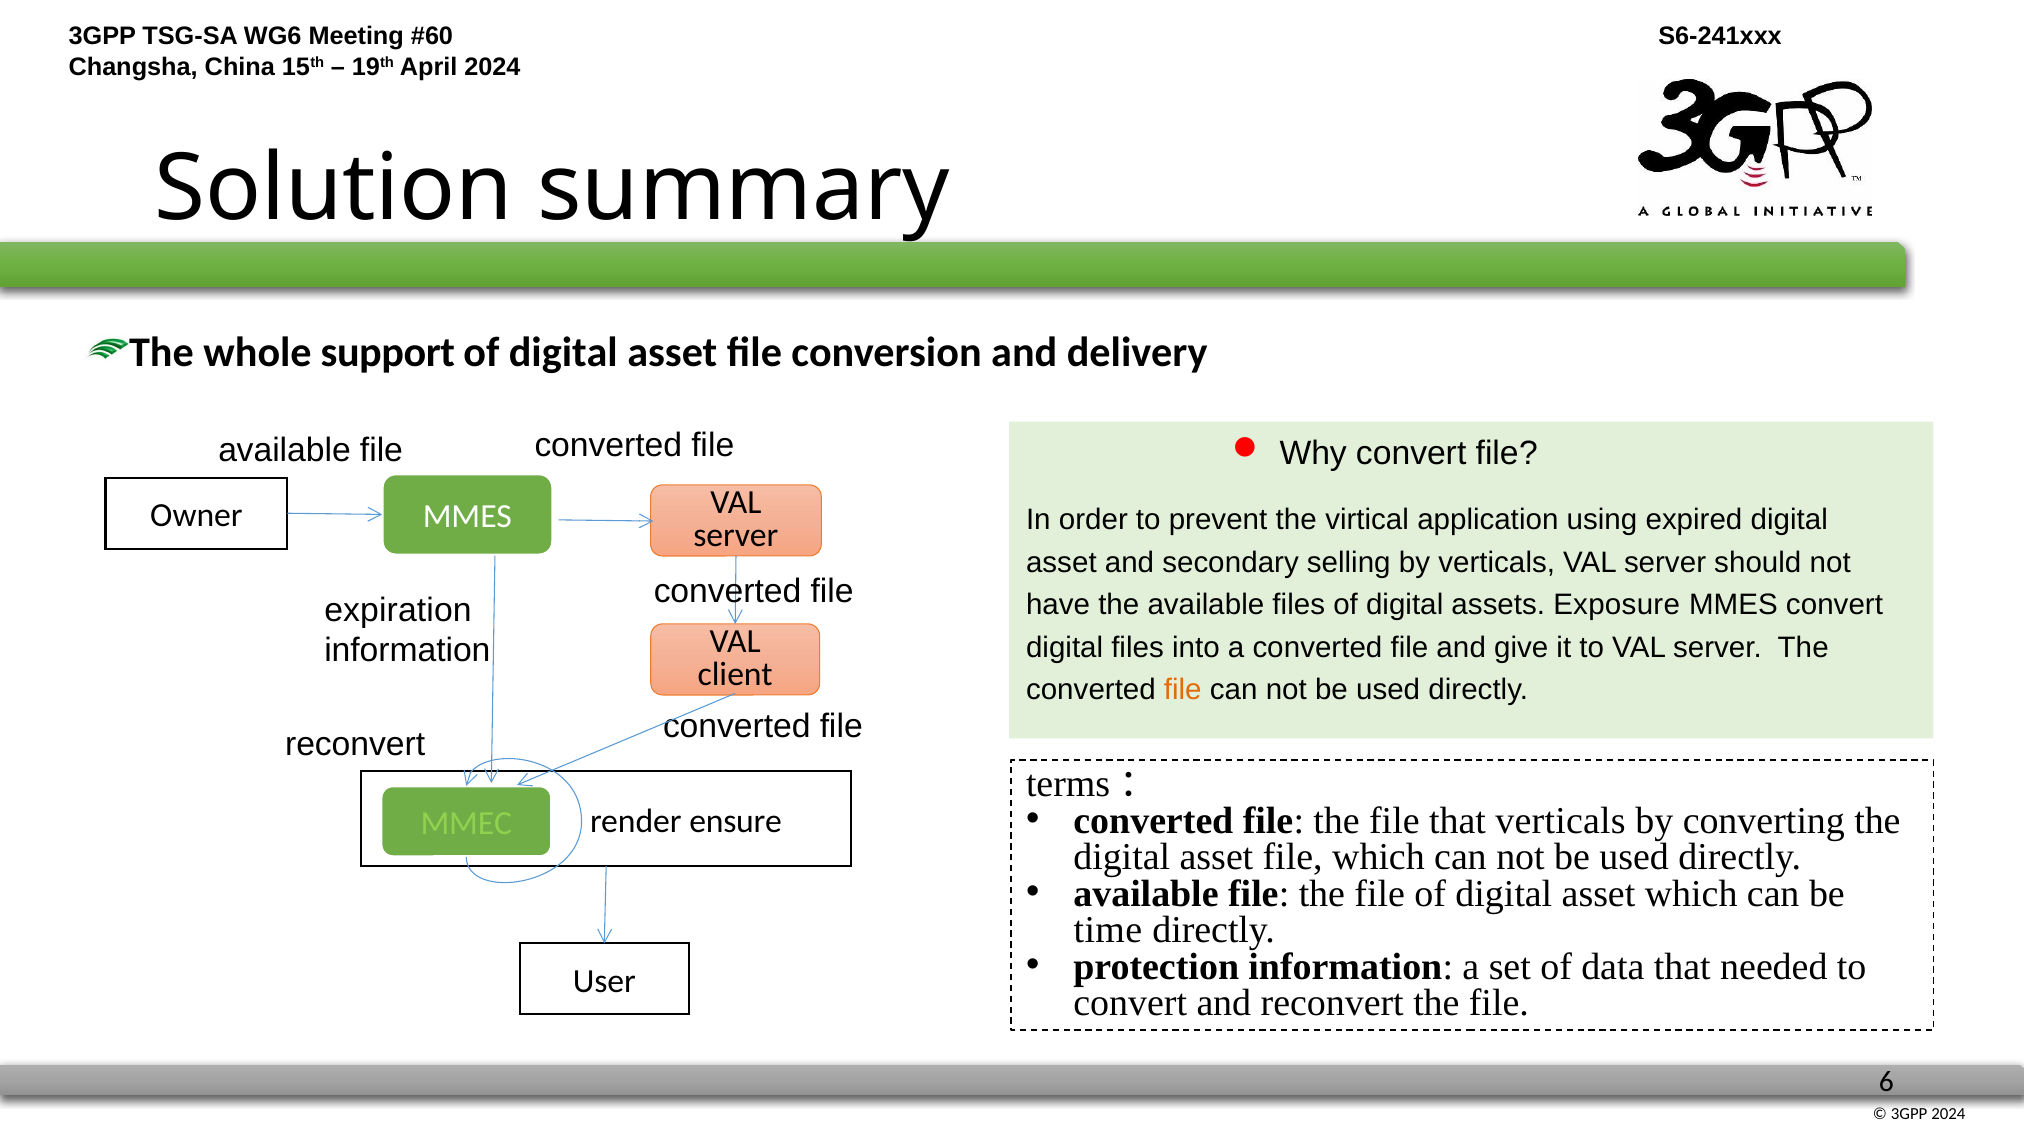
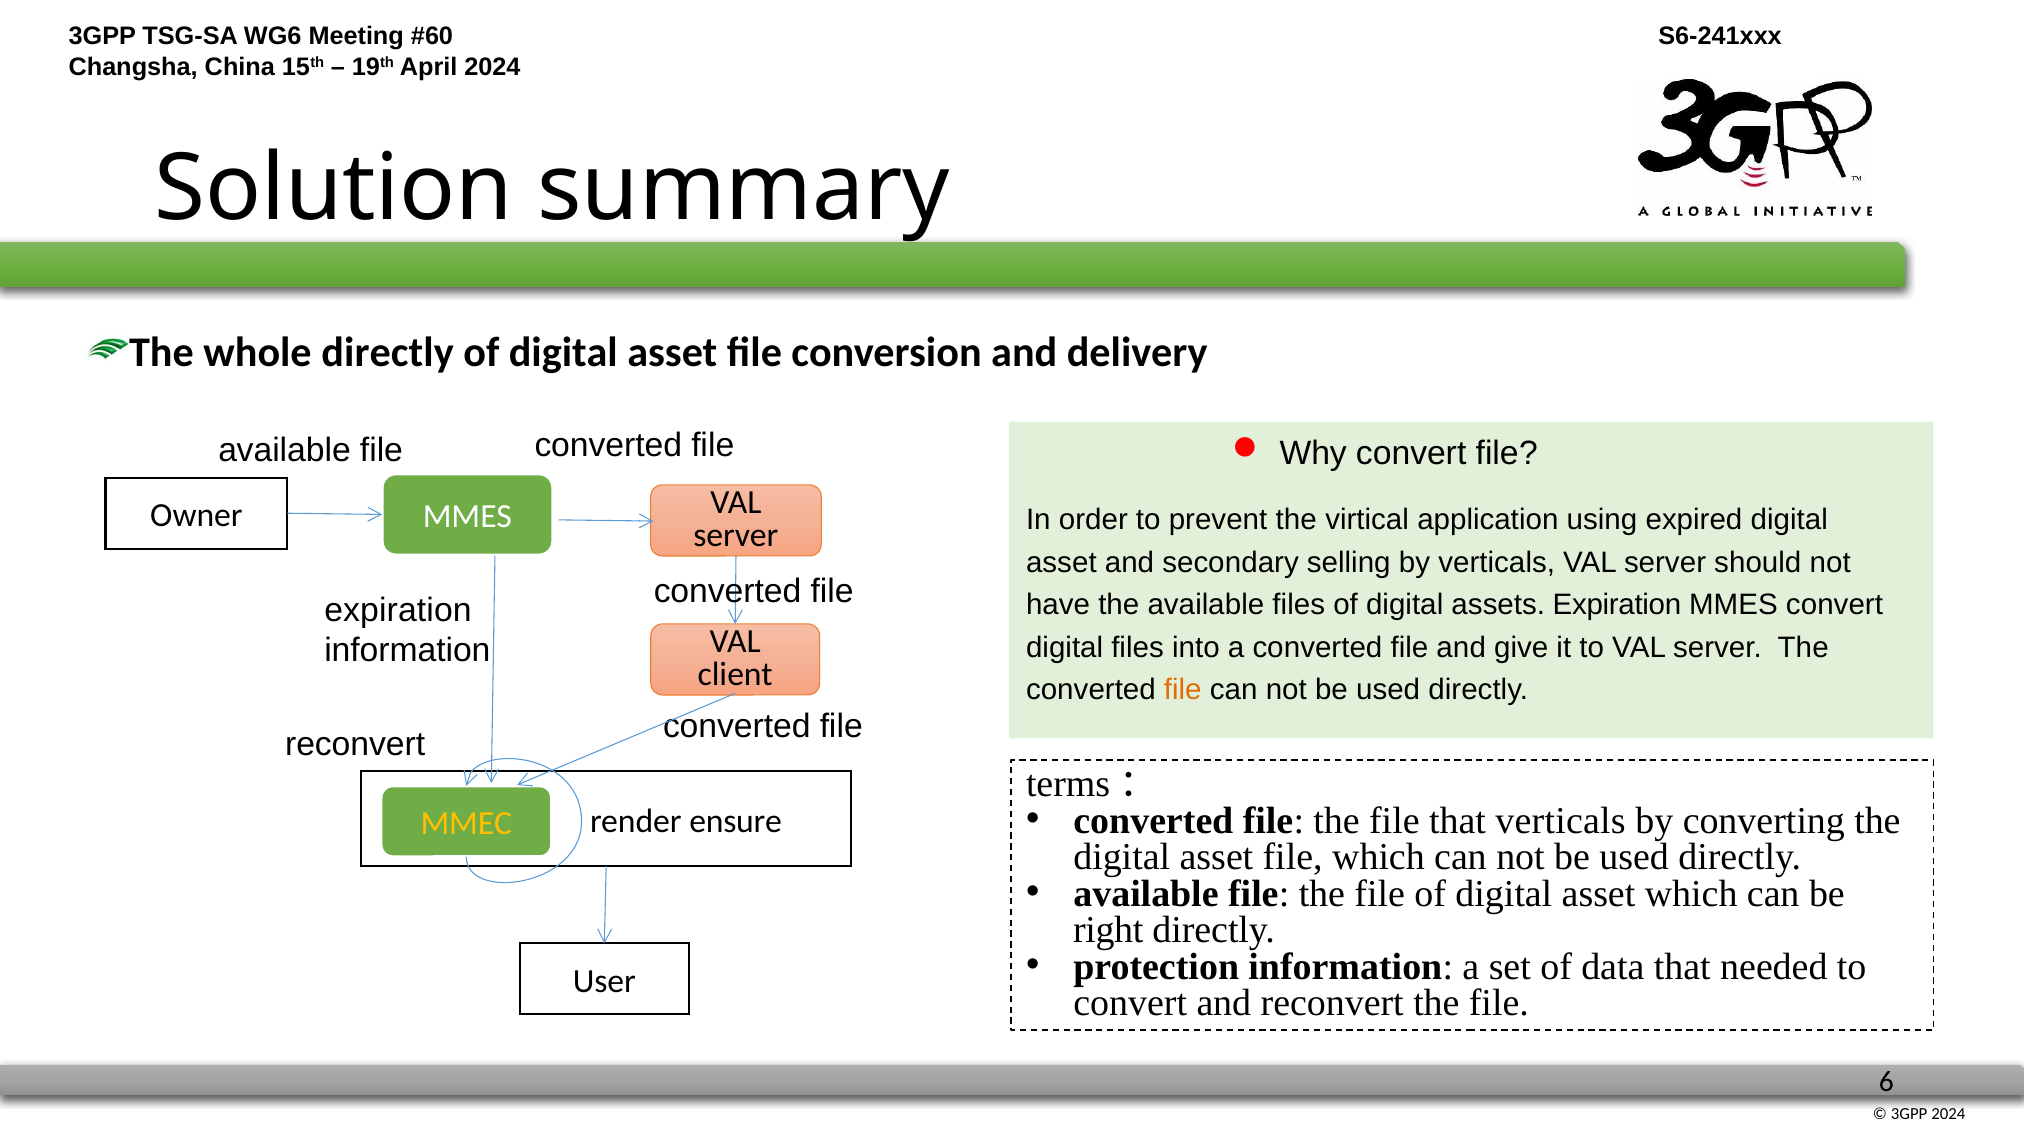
whole support: support -> directly
assets Exposure: Exposure -> Expiration
MMEC colour: light green -> yellow
time: time -> right
